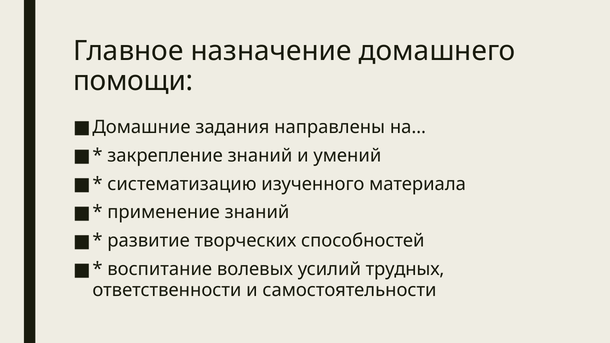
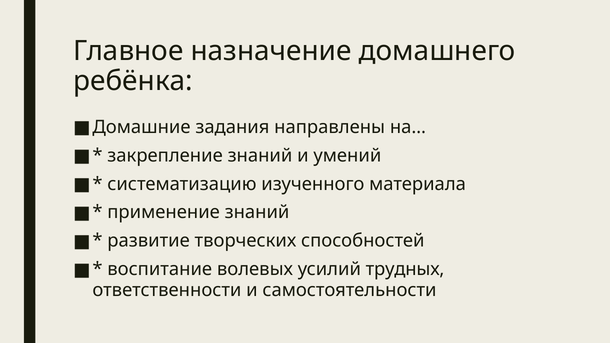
помощи: помощи -> ребёнка
